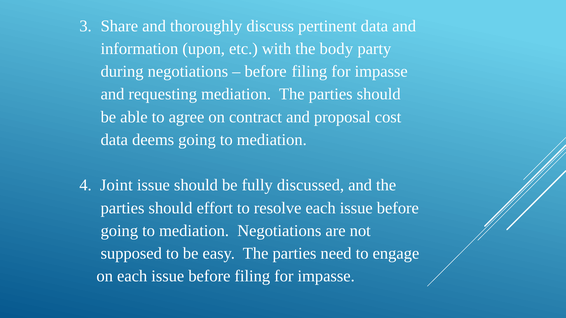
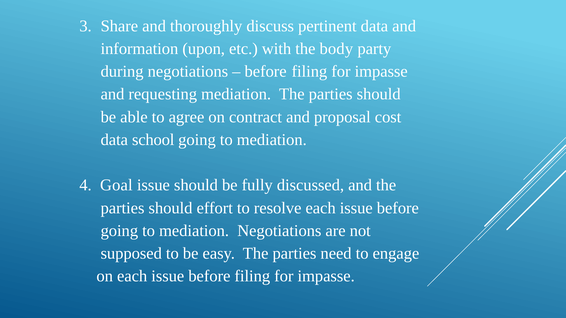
deems: deems -> school
Joint: Joint -> Goal
